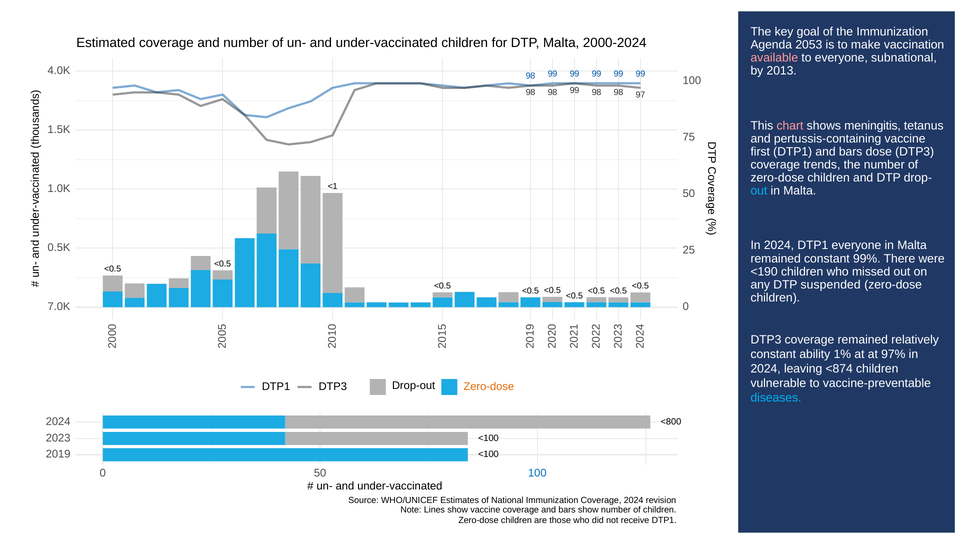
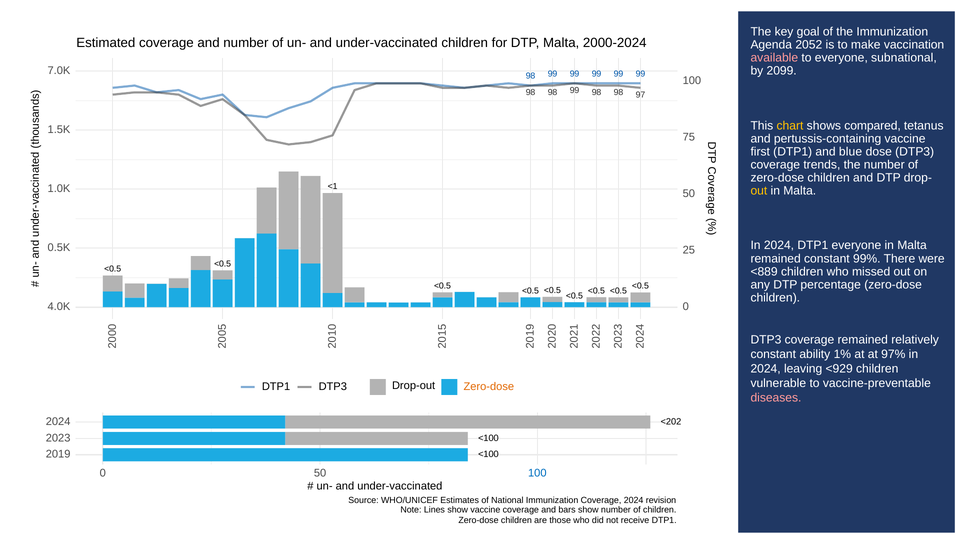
2053: 2053 -> 2052
2013: 2013 -> 2099
4.0K: 4.0K -> 7.0K
chart colour: pink -> yellow
meningitis: meningitis -> compared
DTP1 and bars: bars -> blue
out at (759, 191) colour: light blue -> yellow
<190: <190 -> <889
suspended: suspended -> percentage
7.0K: 7.0K -> 4.0K
<874: <874 -> <929
diseases colour: light blue -> pink
<800: <800 -> <202
